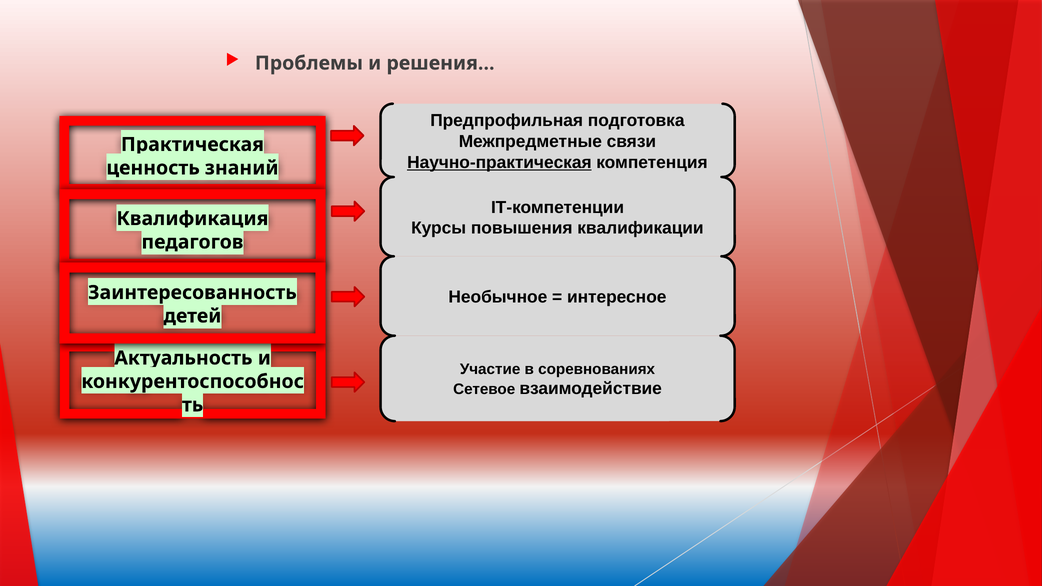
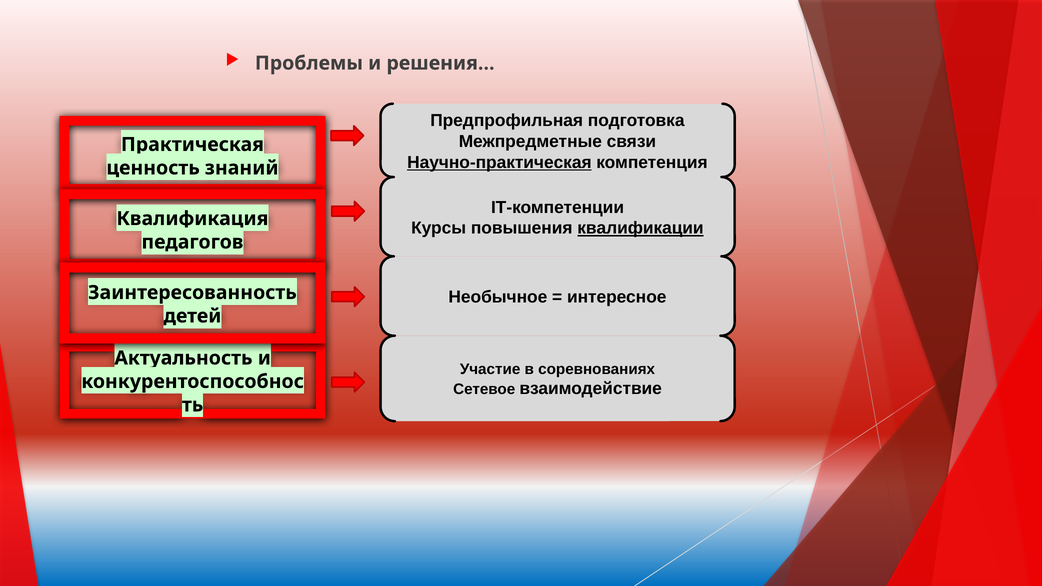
квалификации underline: none -> present
